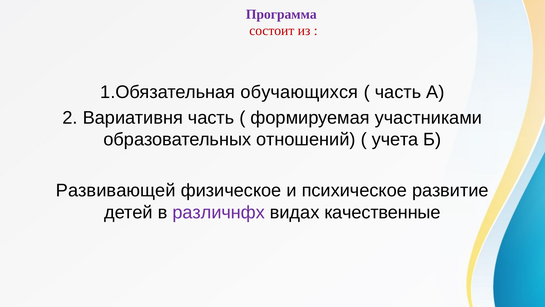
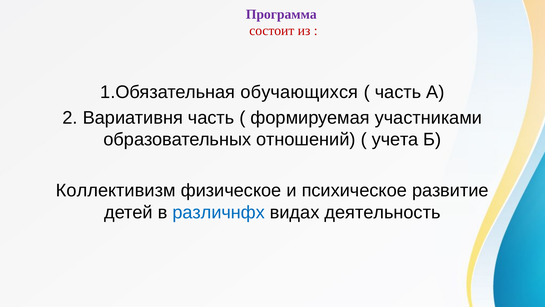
Развивающей: Развивающей -> Коллективизм
различнфх colour: purple -> blue
качественные: качественные -> деятельность
